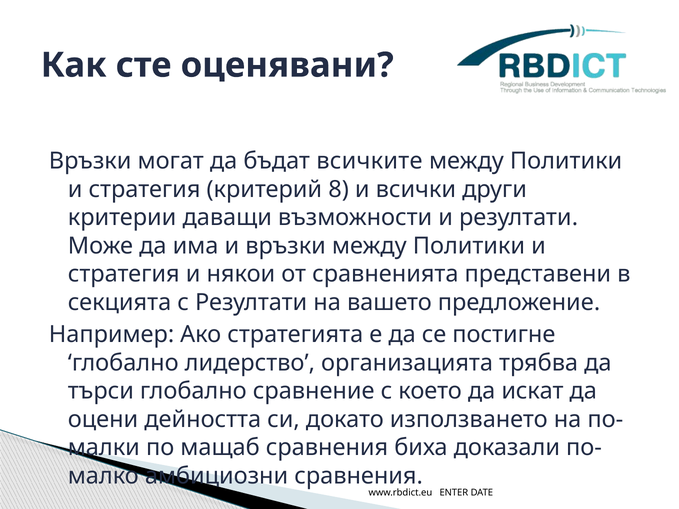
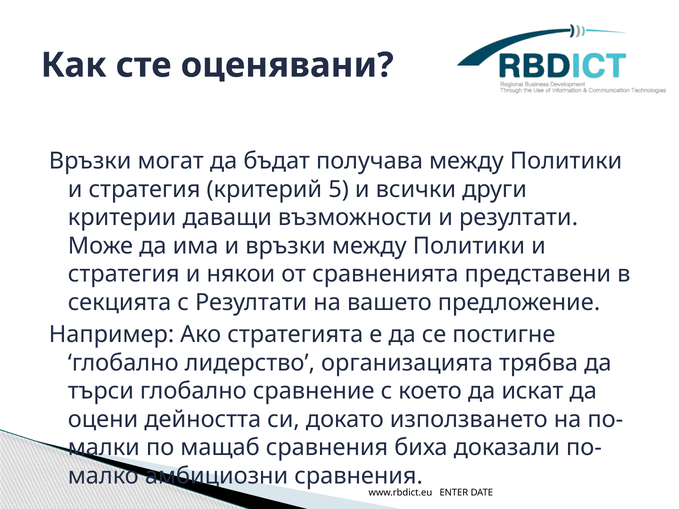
всичките: всичките -> получава
8: 8 -> 5
